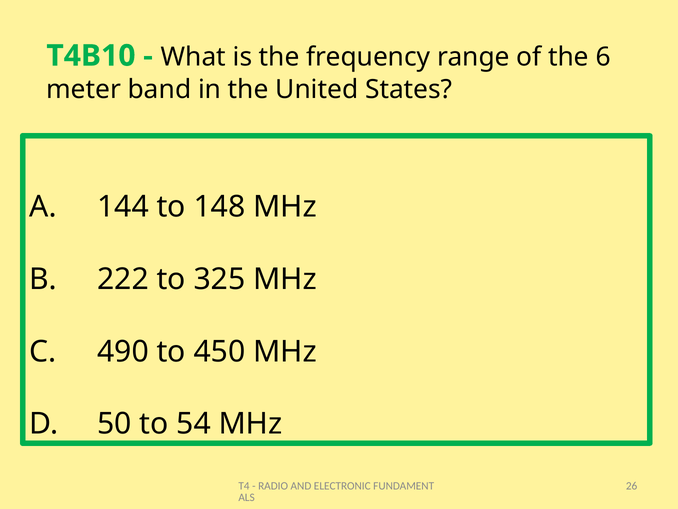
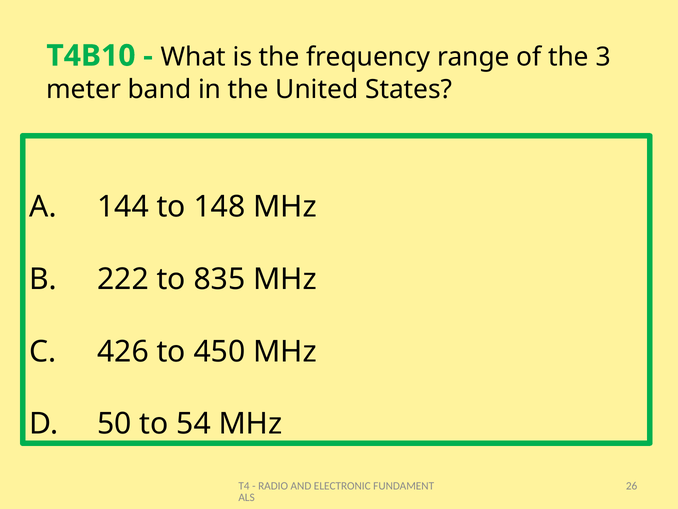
6: 6 -> 3
325: 325 -> 835
490: 490 -> 426
